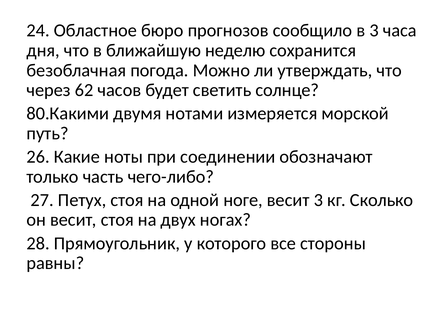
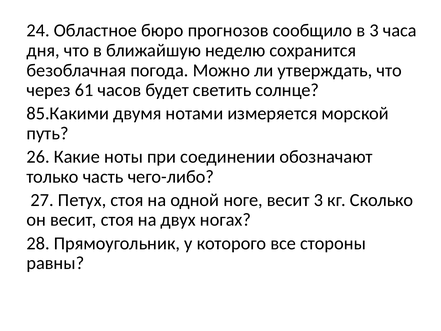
62: 62 -> 61
80.Какими: 80.Какими -> 85.Какими
